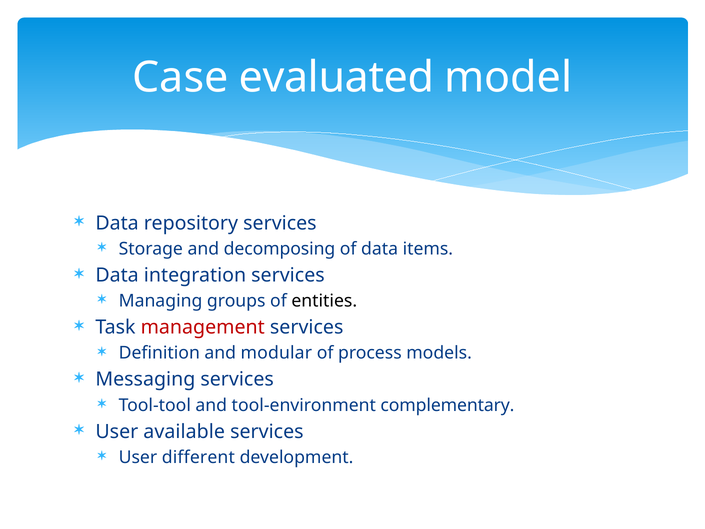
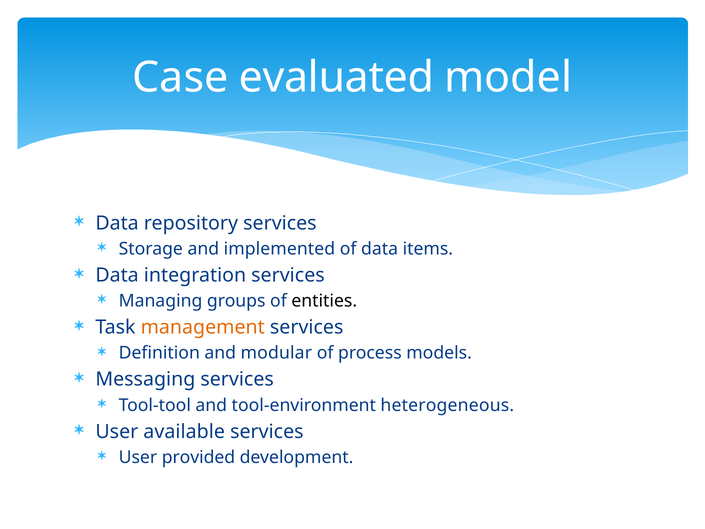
decomposing: decomposing -> implemented
management colour: red -> orange
complementary: complementary -> heterogeneous
different: different -> provided
